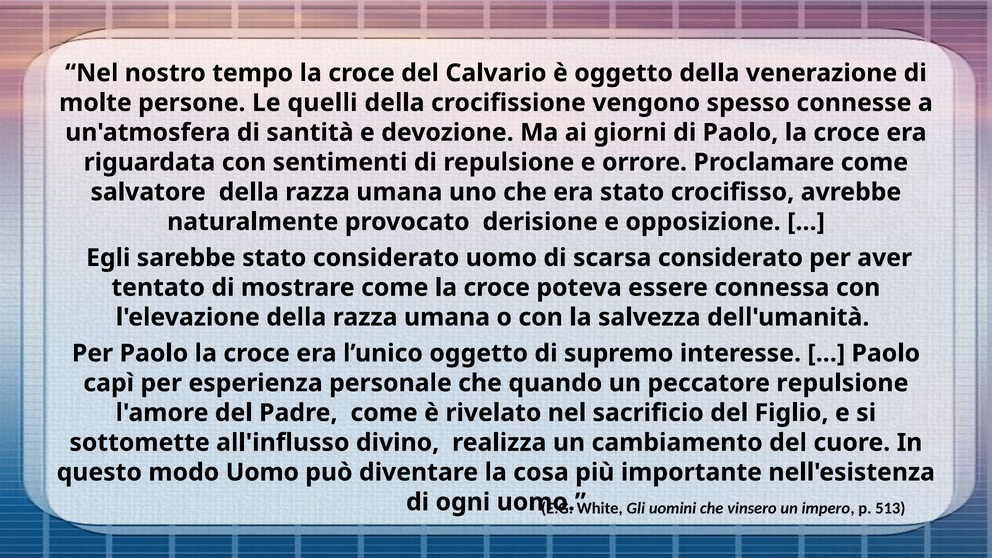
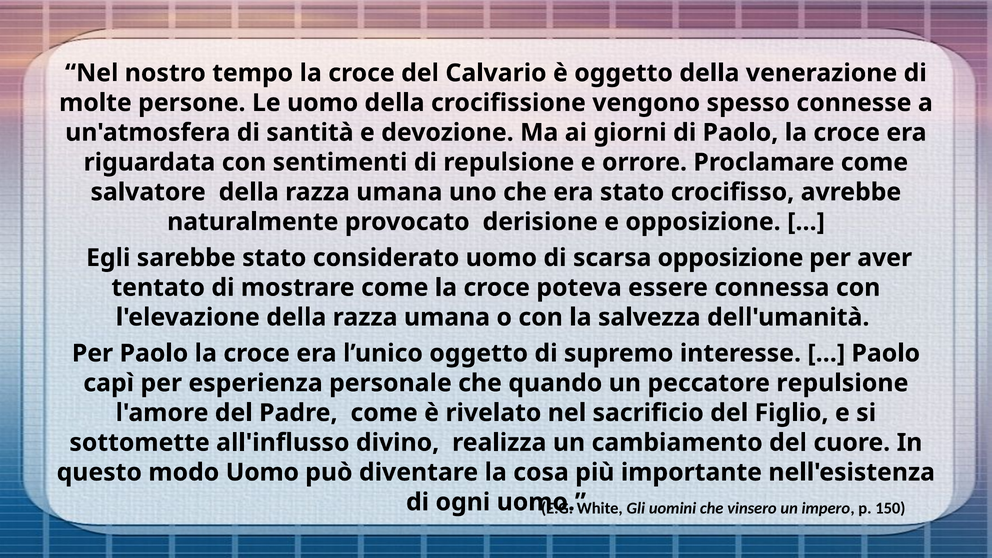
Le quelli: quelli -> uomo
scarsa considerato: considerato -> opposizione
513: 513 -> 150
